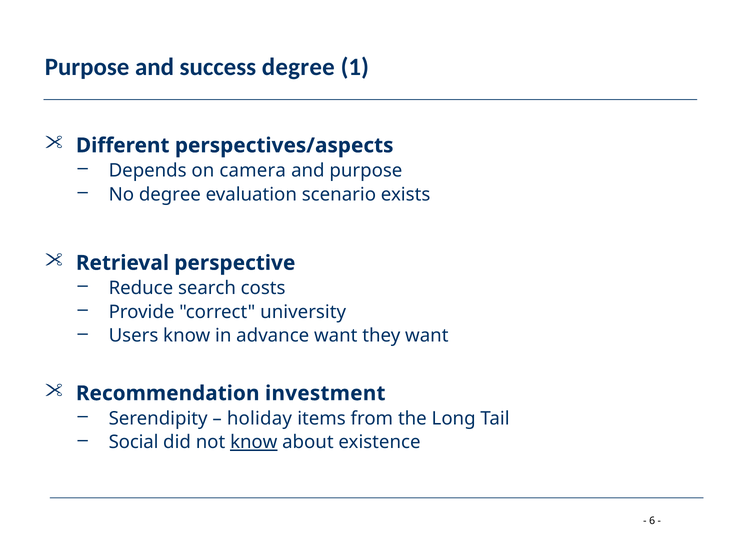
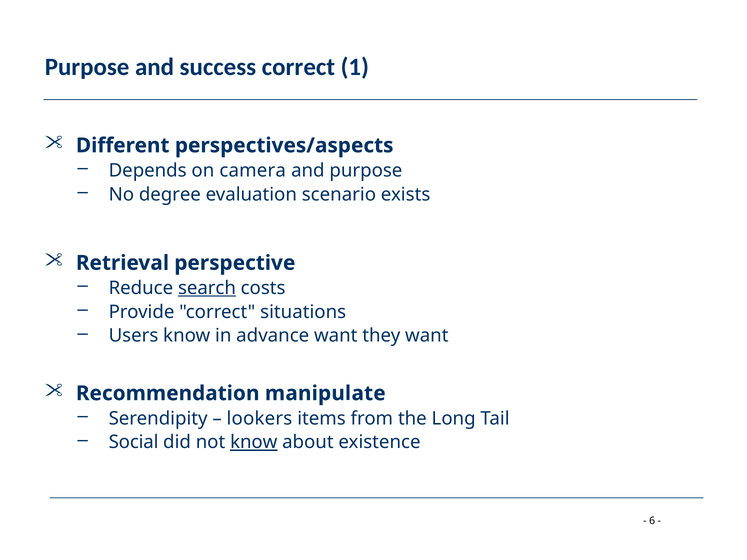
success degree: degree -> correct
search underline: none -> present
university: university -> situations
investment: investment -> manipulate
holiday: holiday -> lookers
